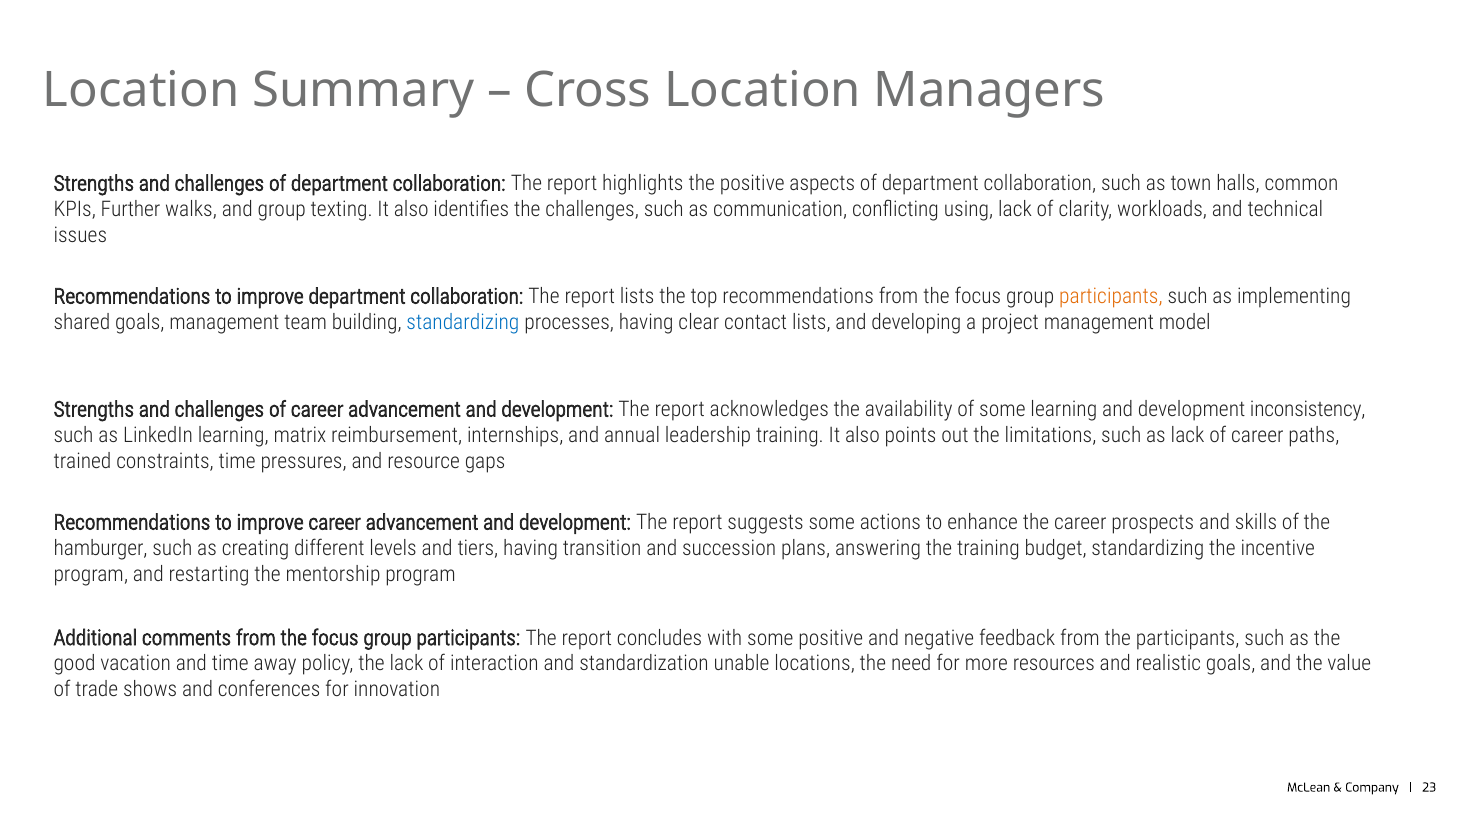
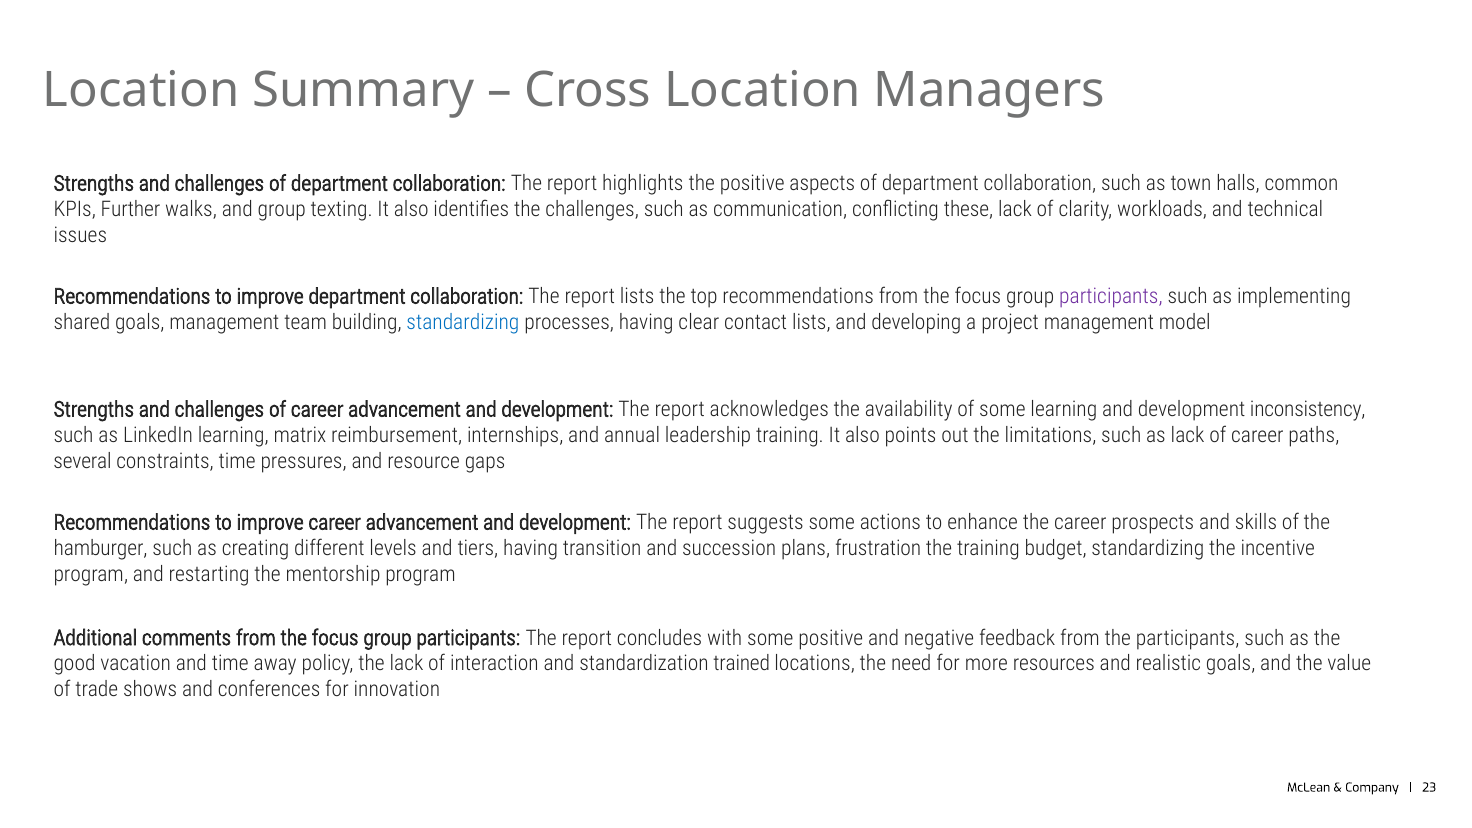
using: using -> these
participants at (1111, 296) colour: orange -> purple
trained: trained -> several
answering: answering -> frustration
unable: unable -> trained
